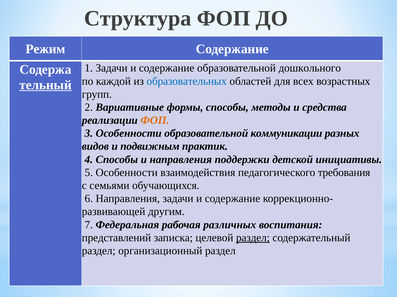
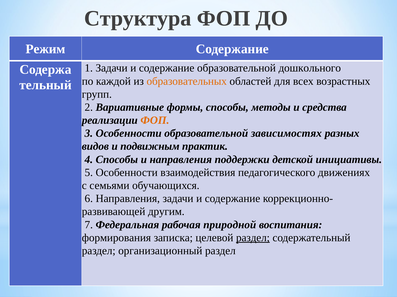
образовательных colour: blue -> orange
тельный underline: present -> none
коммуникации: коммуникации -> зависимостях
требования: требования -> движениях
различных: различных -> природной
представлений: представлений -> формирования
